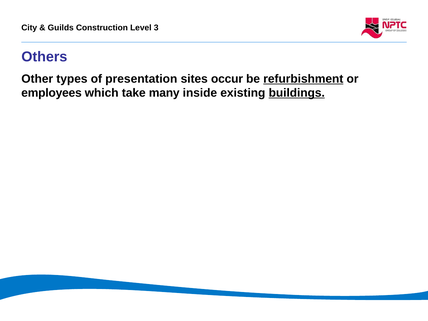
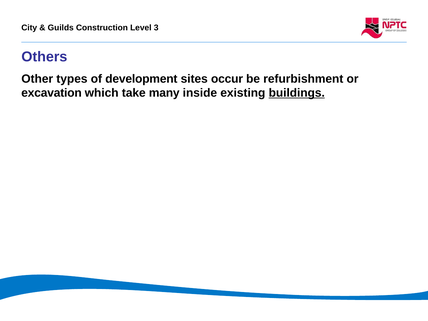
presentation: presentation -> development
refurbishment underline: present -> none
employees: employees -> excavation
